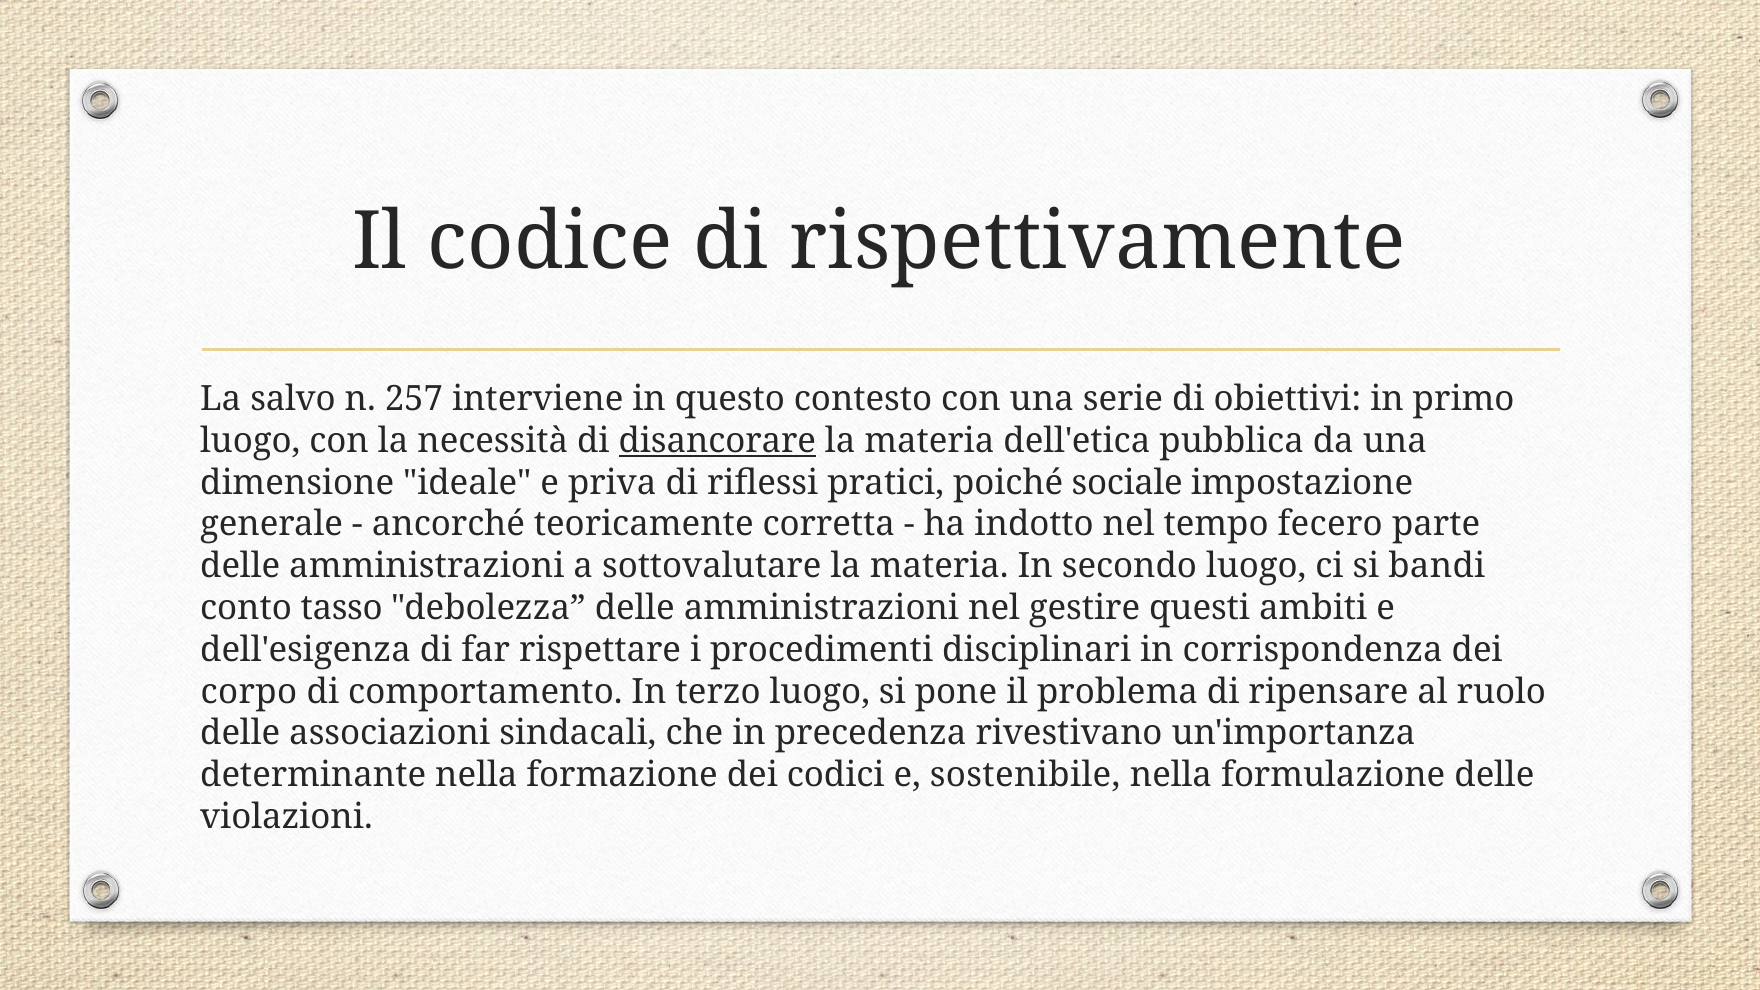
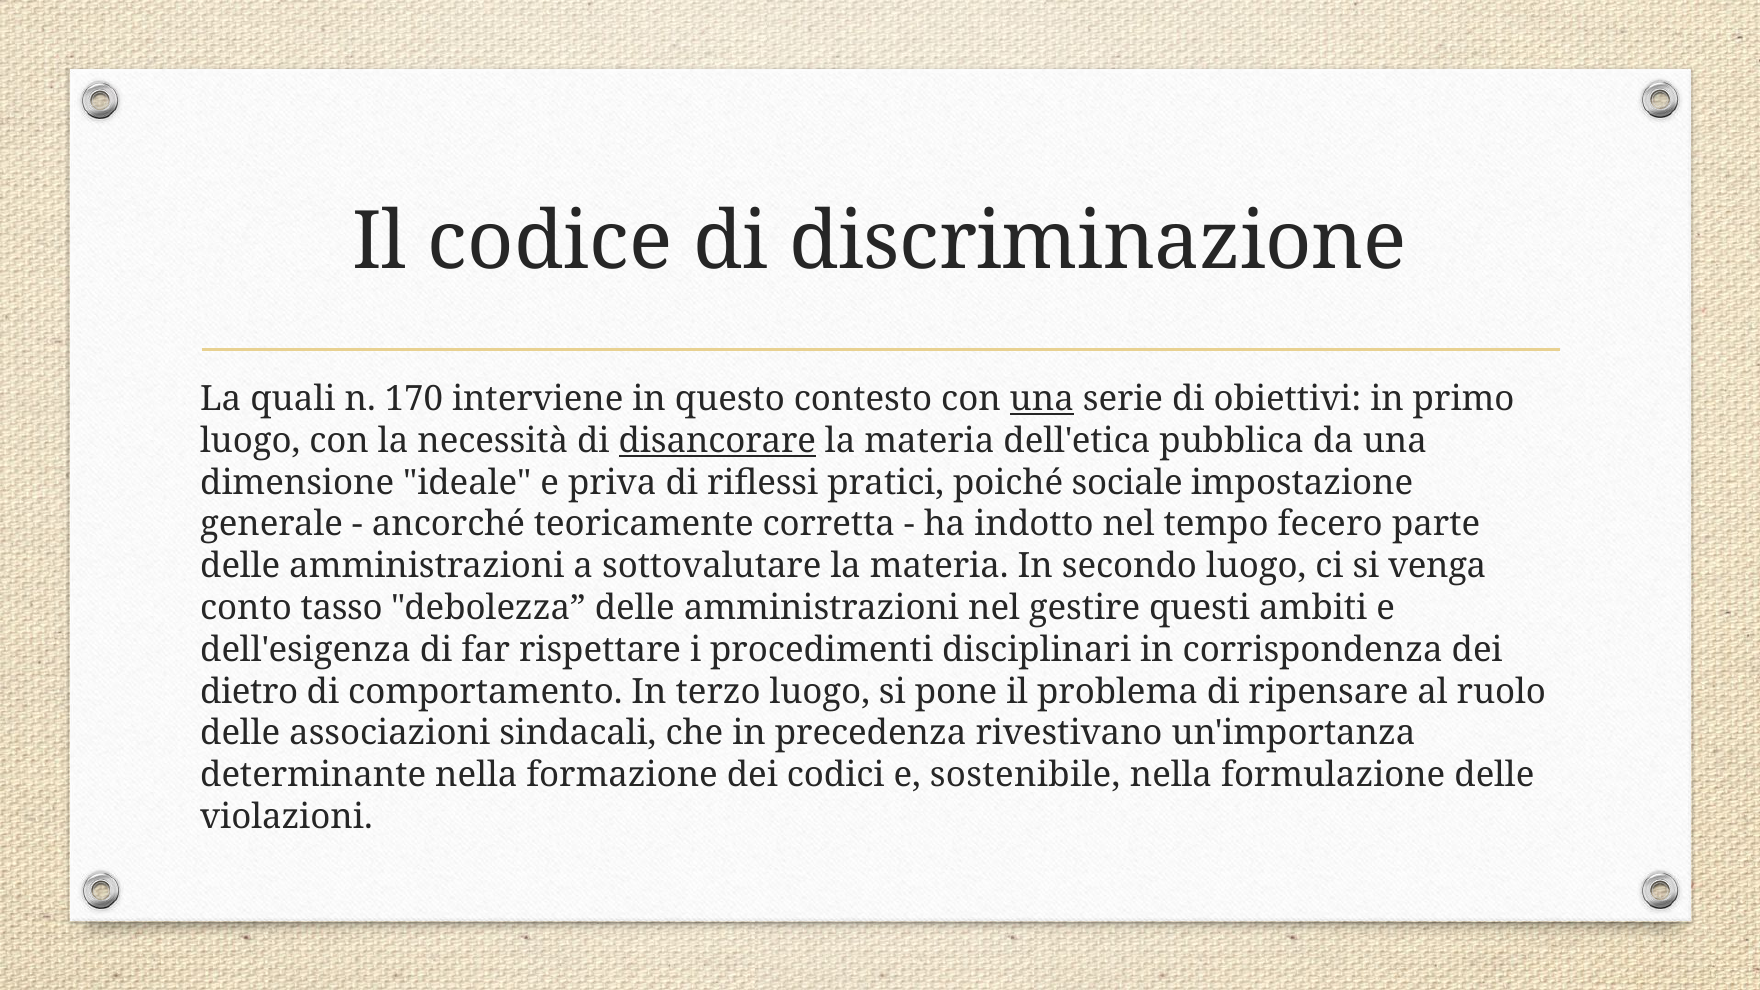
rispettivamente: rispettivamente -> discriminazione
salvo: salvo -> quali
257: 257 -> 170
una at (1042, 399) underline: none -> present
bandi: bandi -> venga
corpo: corpo -> dietro
